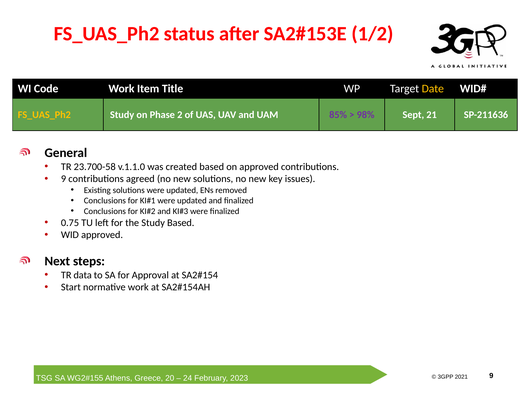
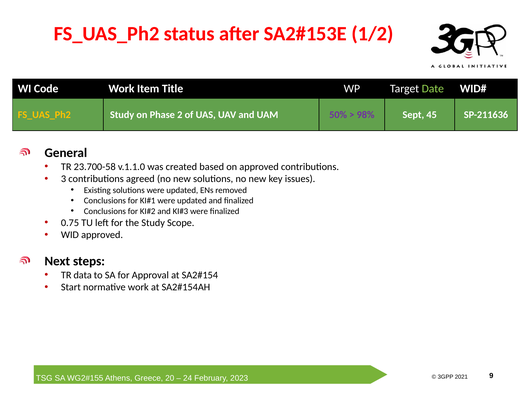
Date colour: yellow -> light green
85%: 85% -> 50%
21: 21 -> 45
9 at (64, 179): 9 -> 3
Study Based: Based -> Scope
